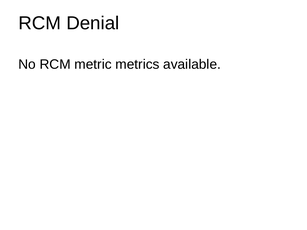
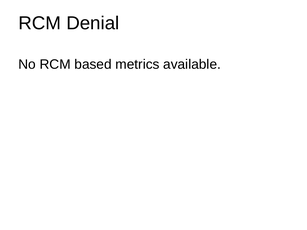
metric: metric -> based
